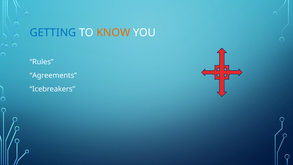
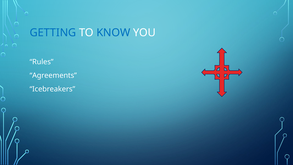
KNOW colour: orange -> blue
